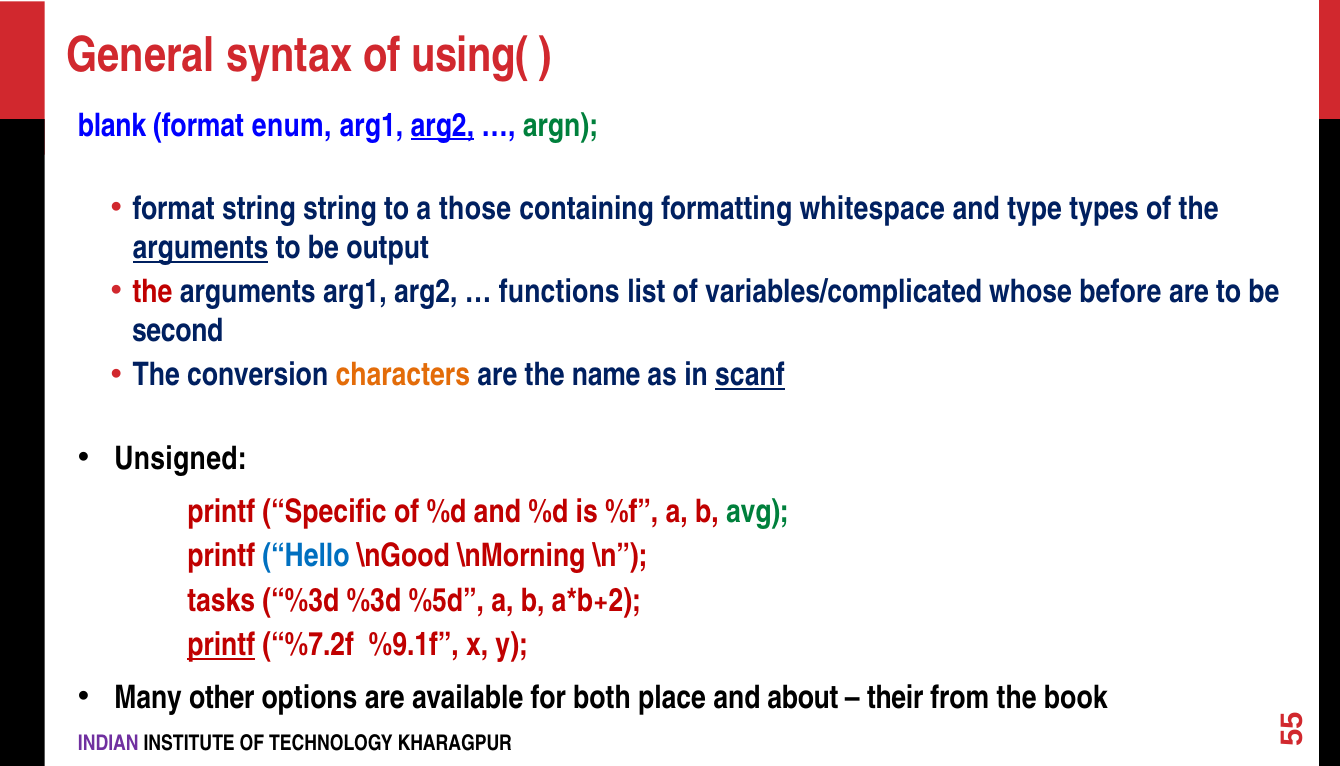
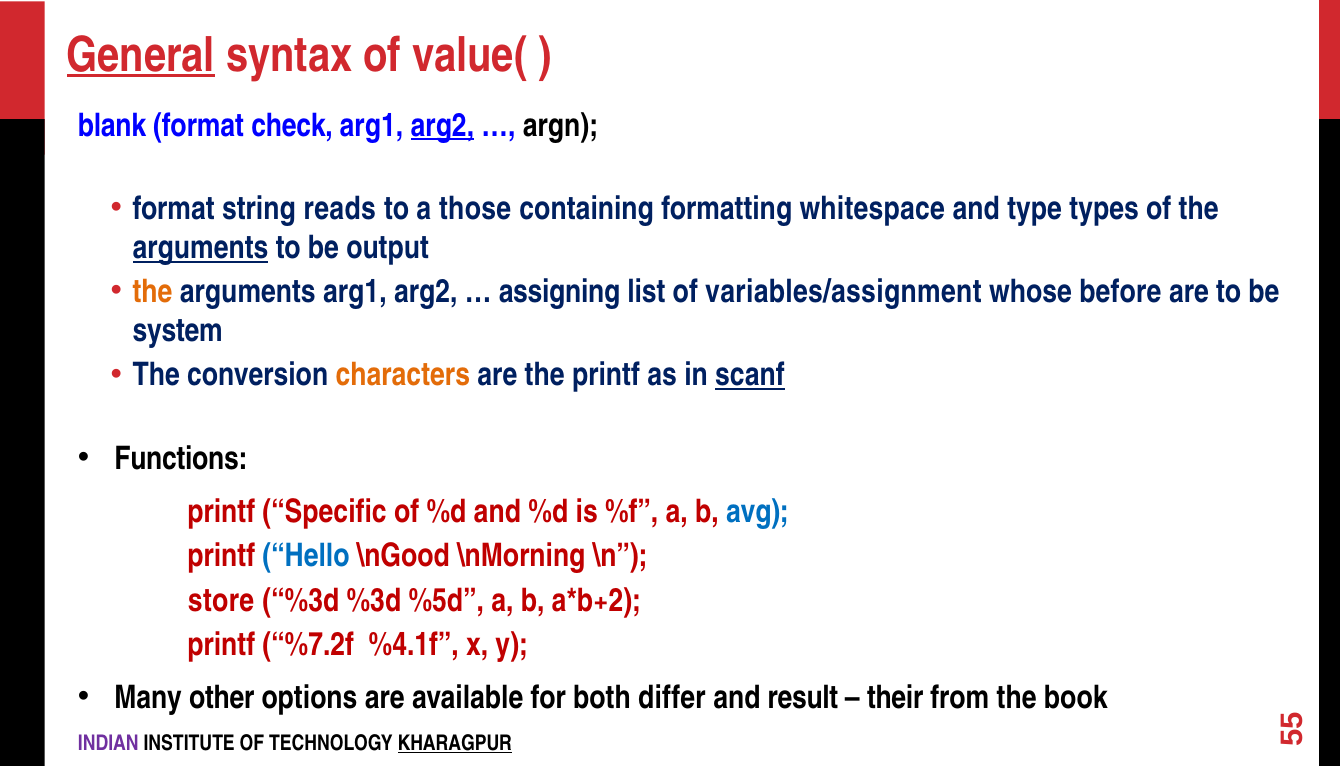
General underline: none -> present
using(: using( -> value(
enum: enum -> check
argn colour: green -> black
string string: string -> reads
the at (153, 292) colour: red -> orange
functions: functions -> assigning
variables/complicated: variables/complicated -> variables/assignment
second: second -> system
the name: name -> printf
Unsigned: Unsigned -> Functions
avg colour: green -> blue
tasks: tasks -> store
printf at (221, 644) underline: present -> none
%9.1f: %9.1f -> %4.1f
place: place -> differ
about: about -> result
KHARAGPUR underline: none -> present
